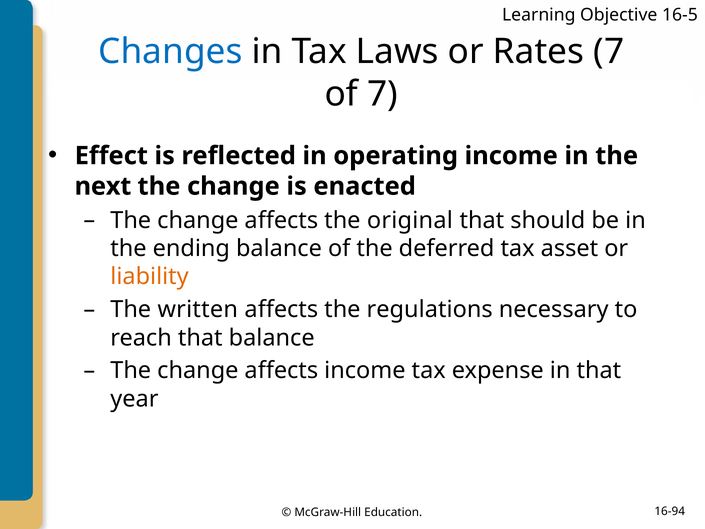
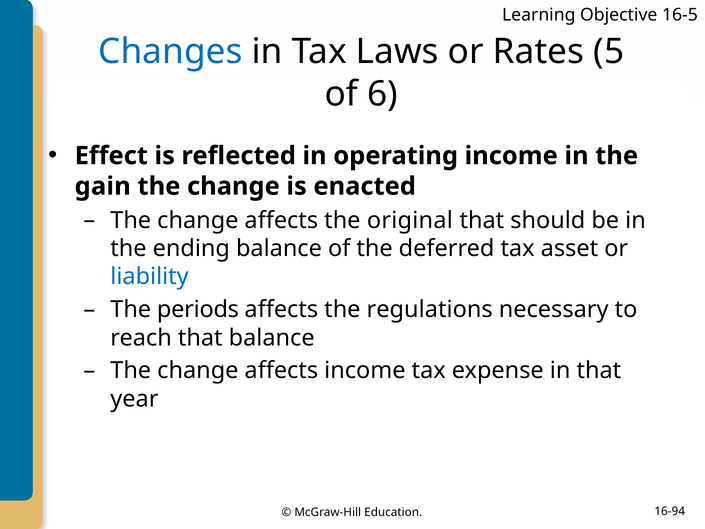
Rates 7: 7 -> 5
of 7: 7 -> 6
next: next -> gain
liability colour: orange -> blue
written: written -> periods
